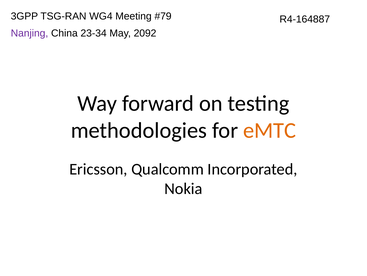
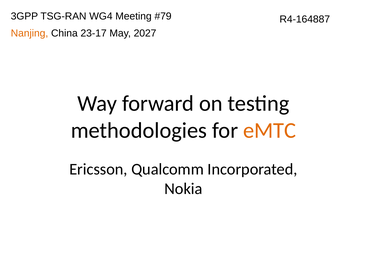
Nanjing colour: purple -> orange
23-34: 23-34 -> 23-17
2092: 2092 -> 2027
